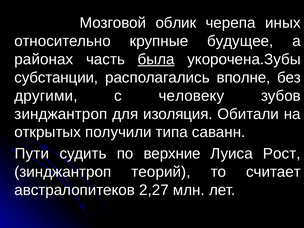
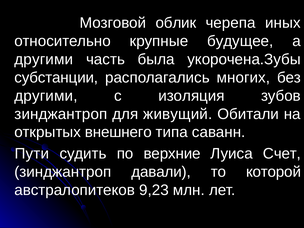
районах at (44, 59): районах -> другими
была underline: present -> none
вполне: вполне -> многих
человеку: человеку -> изоляция
изоляция: изоляция -> живущий
получили: получили -> внешнего
Рост: Рост -> Счет
теорий: теорий -> давали
считает: считает -> которой
2,27: 2,27 -> 9,23
